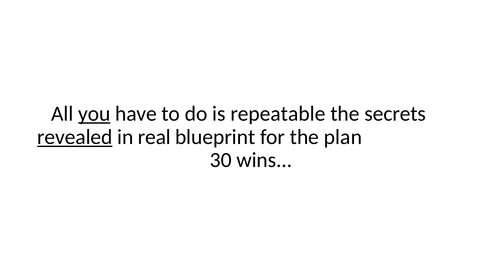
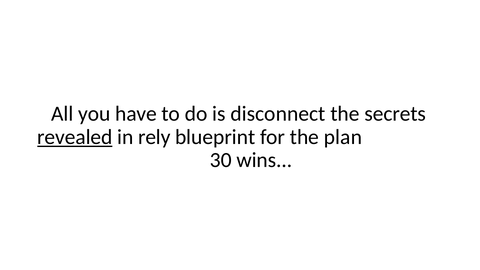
you underline: present -> none
repeatable: repeatable -> disconnect
real: real -> rely
